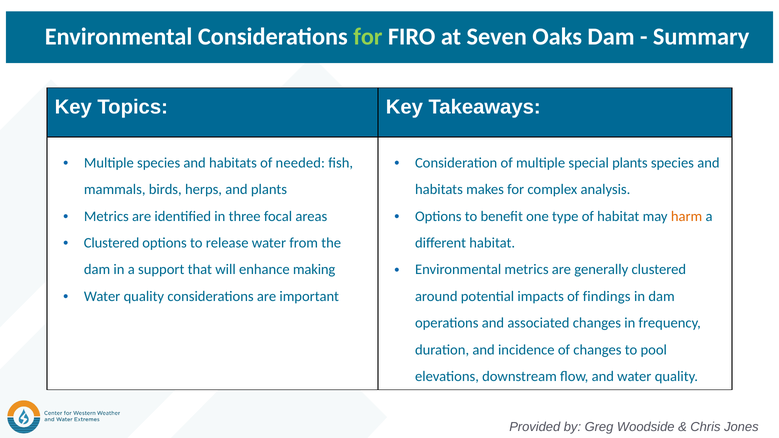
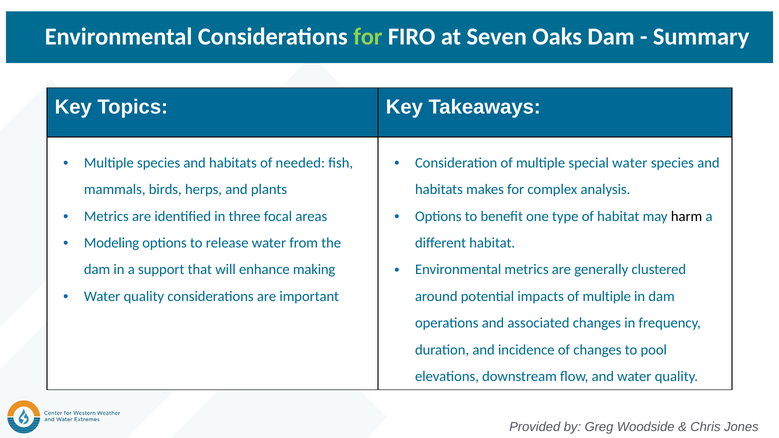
special plants: plants -> water
harm colour: orange -> black
Clustered at (112, 243): Clustered -> Modeling
impacts of findings: findings -> multiple
